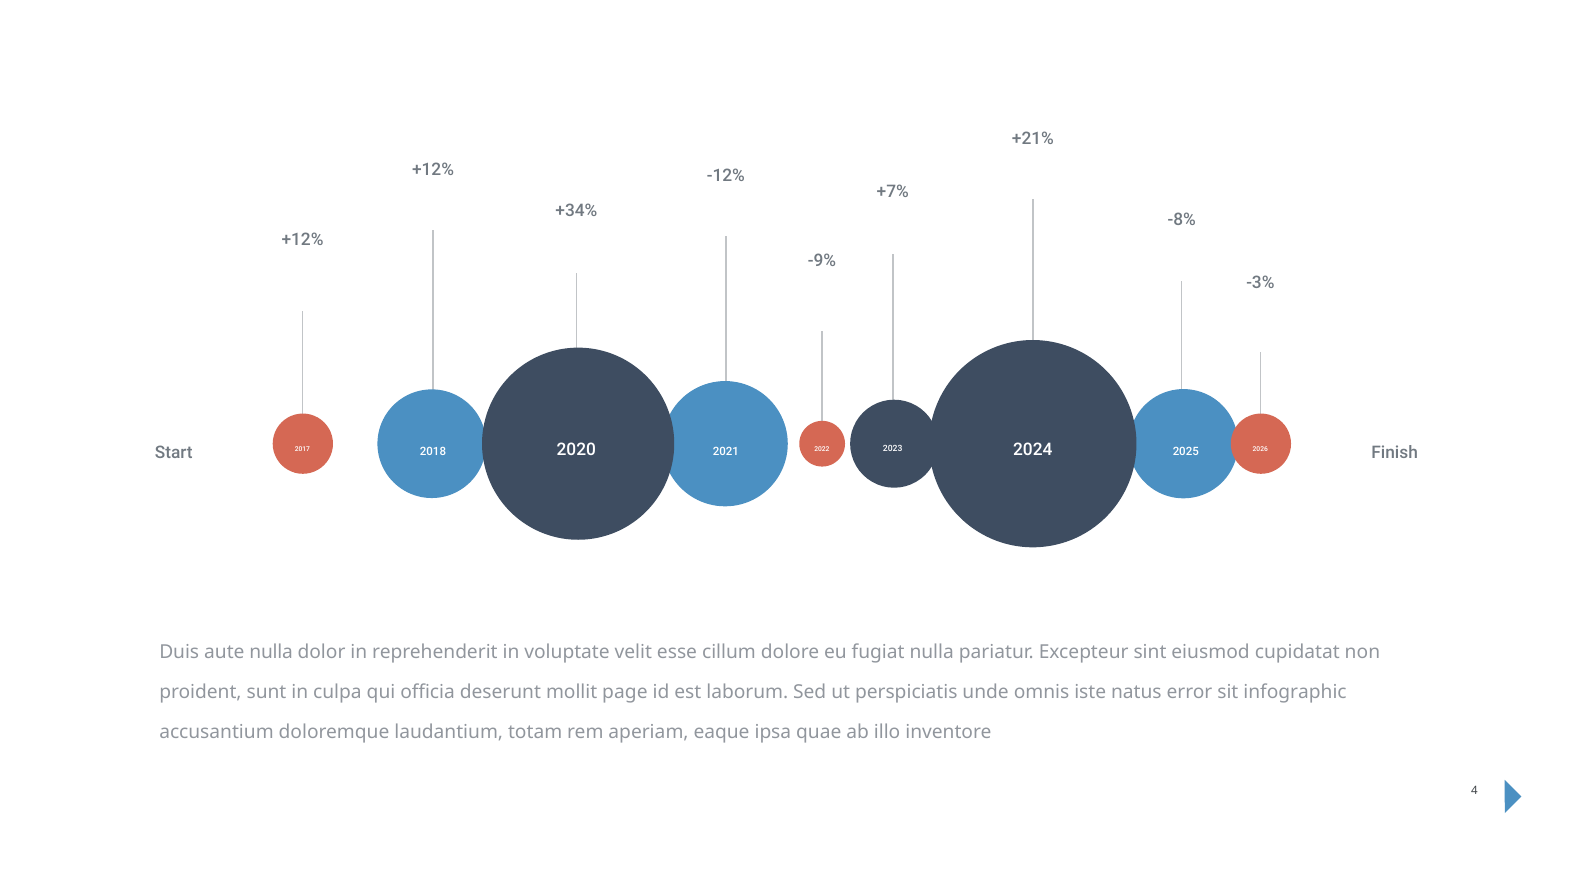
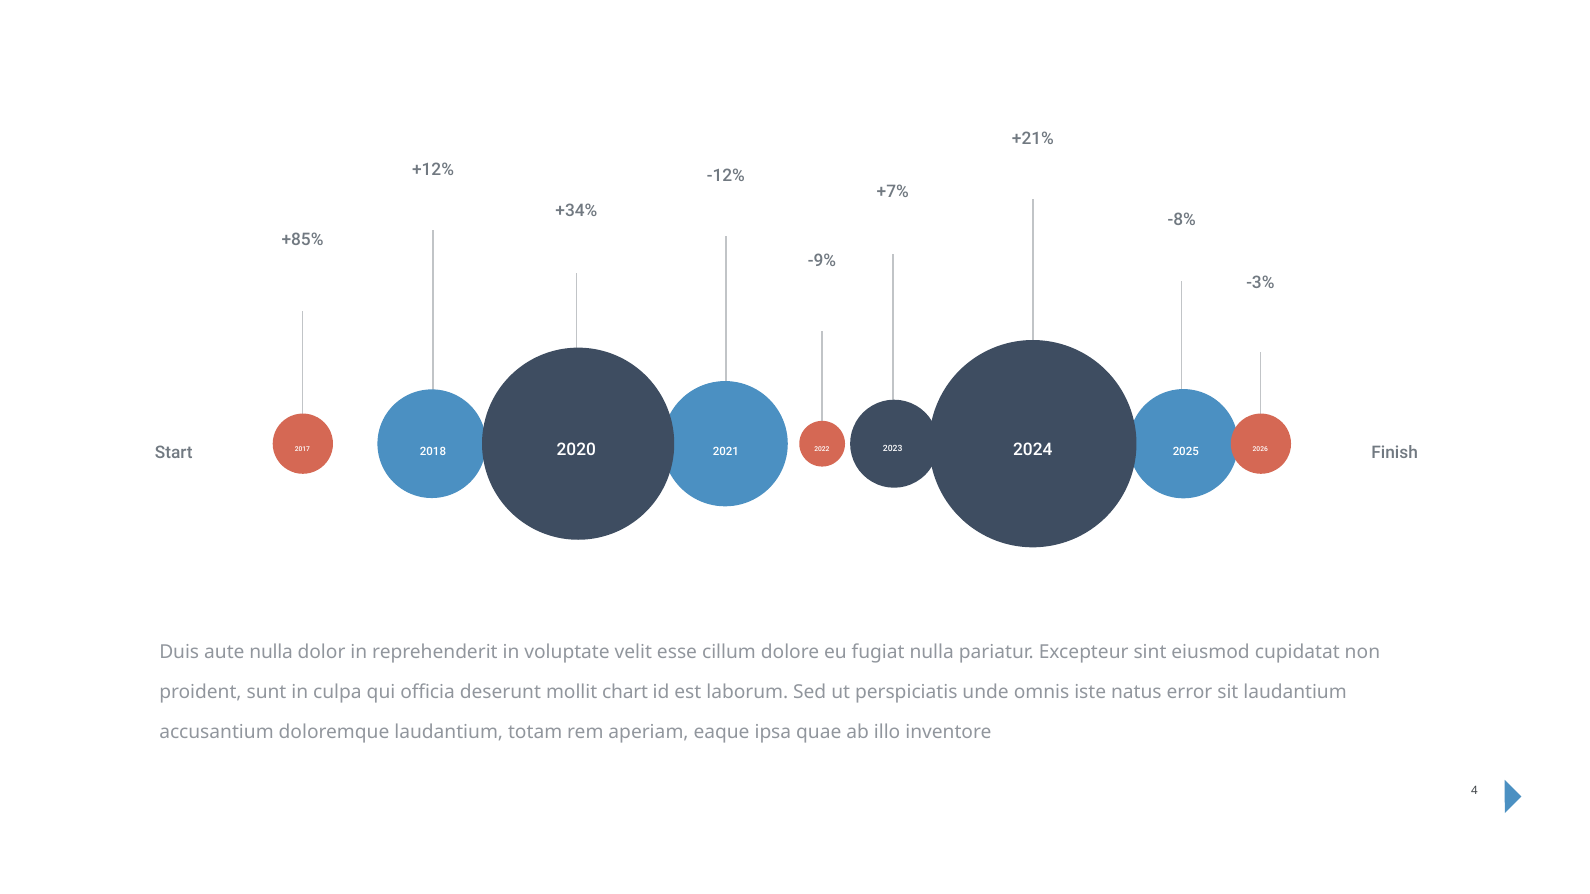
+12% at (303, 240): +12% -> +85%
page: page -> chart
sit infographic: infographic -> laudantium
